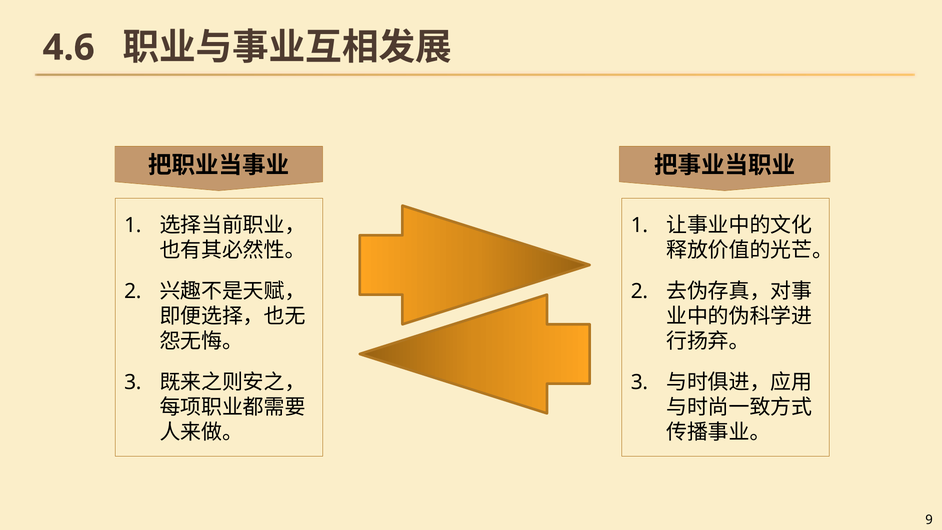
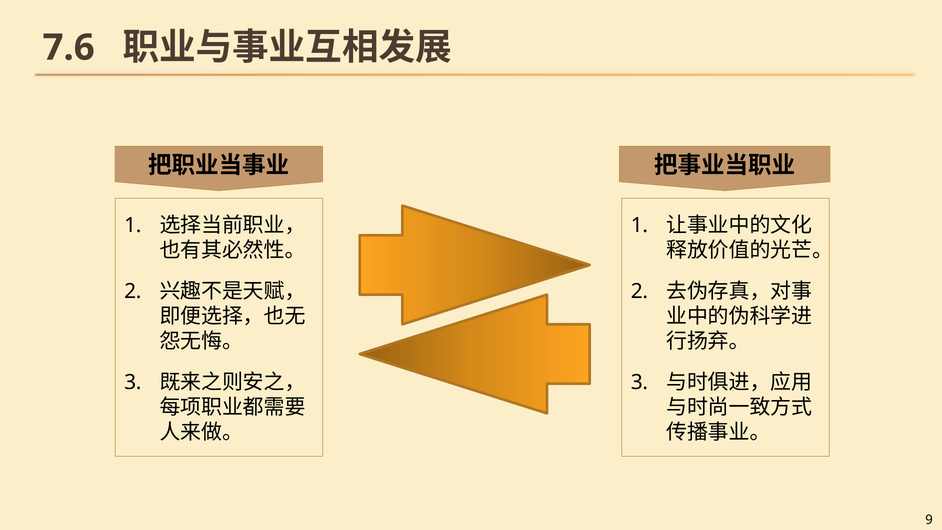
4.6: 4.6 -> 7.6
